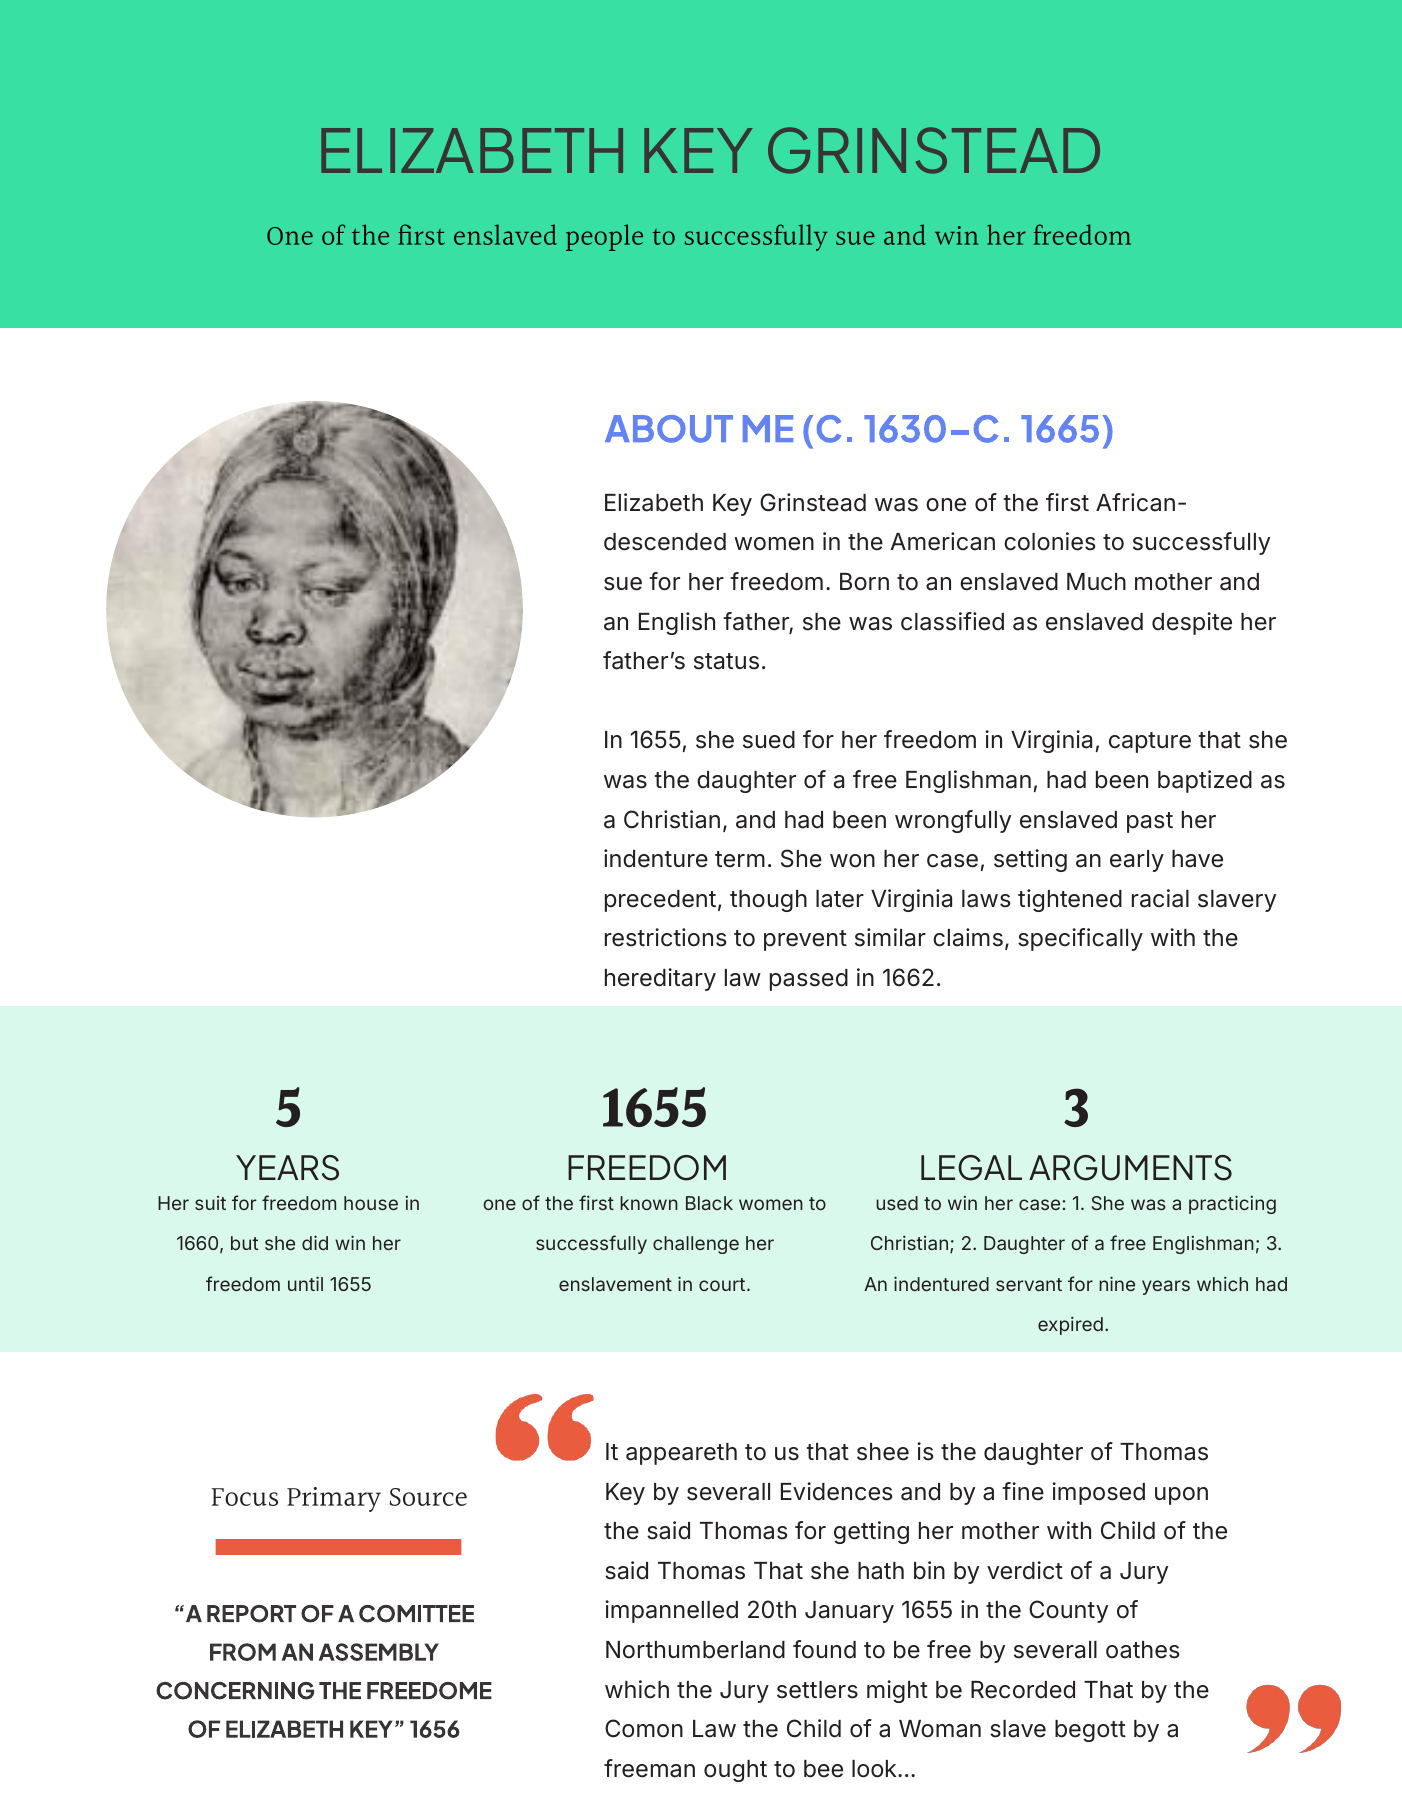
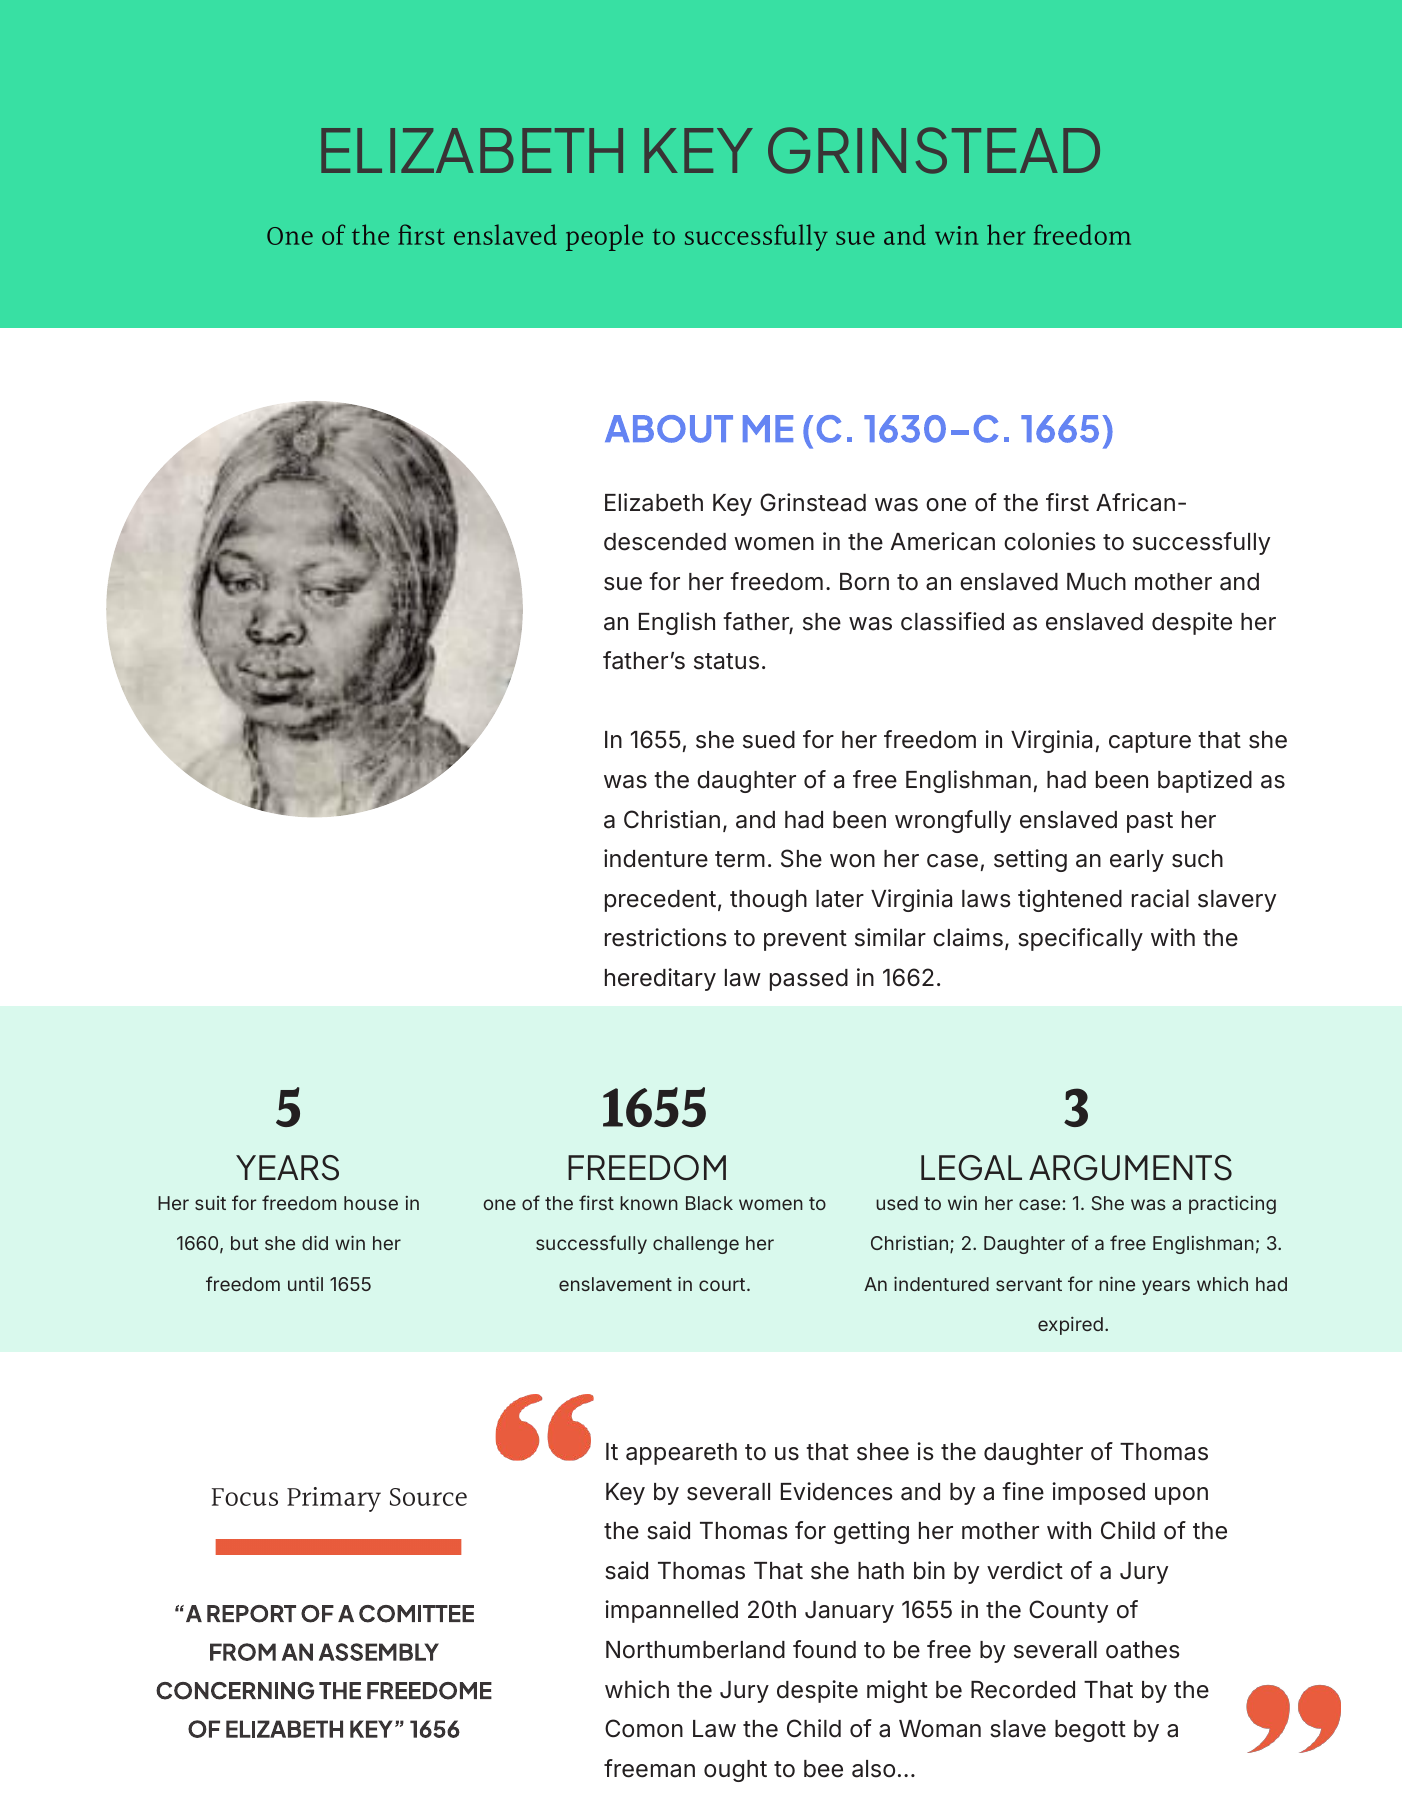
have: have -> such
Jury settlers: settlers -> despite
look: look -> also
